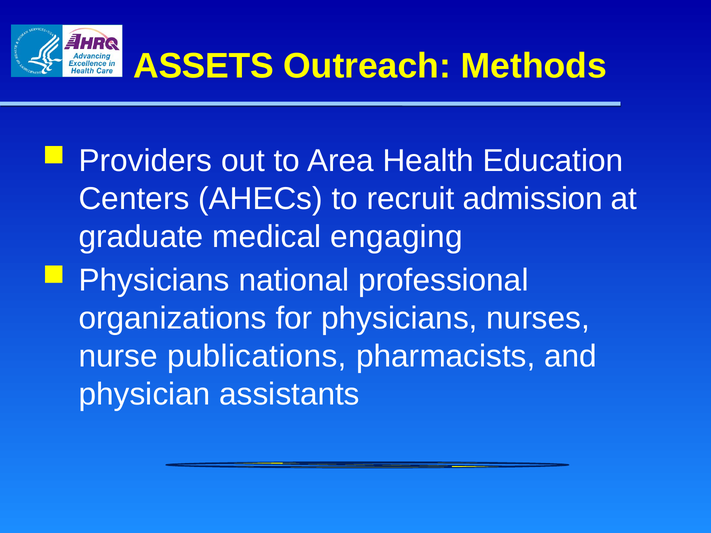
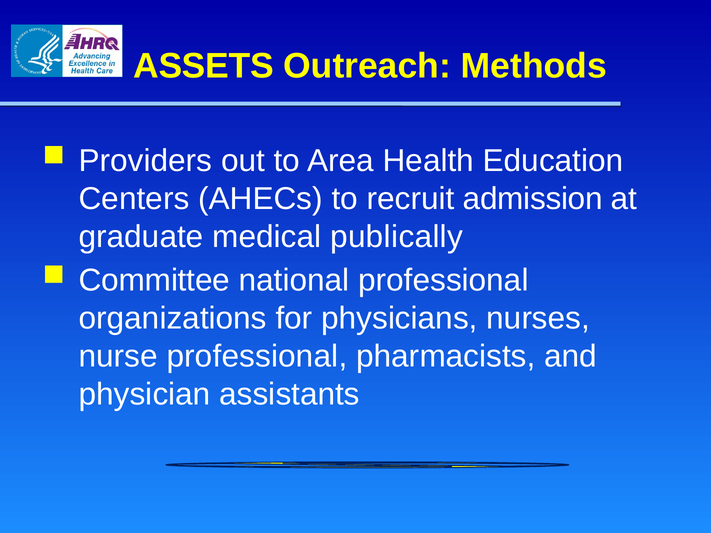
engaging: engaging -> publically
Physicians at (154, 281): Physicians -> Committee
nurse publications: publications -> professional
